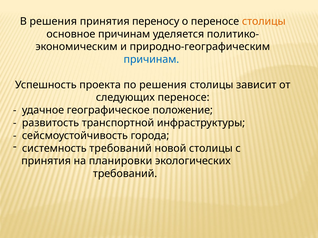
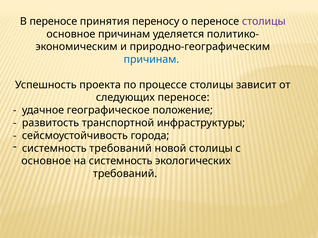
В решения: решения -> переносе
столицы at (264, 21) colour: orange -> purple
по решения: решения -> процессе
принятия at (46, 161): принятия -> основное
на планировки: планировки -> системность
